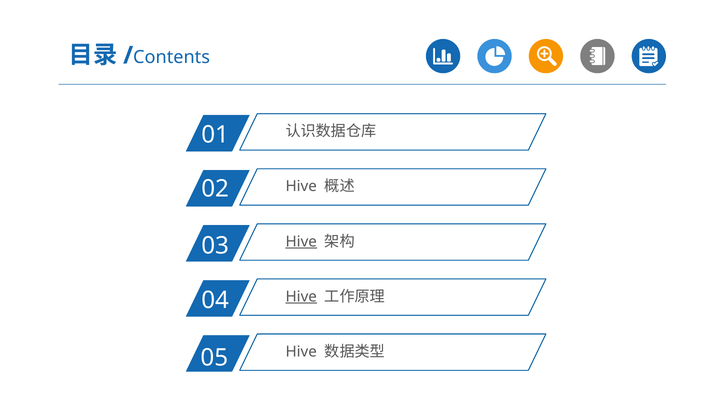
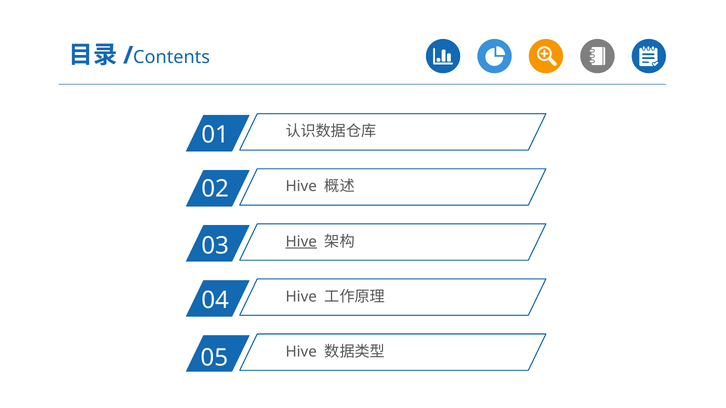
Hive at (301, 297) underline: present -> none
